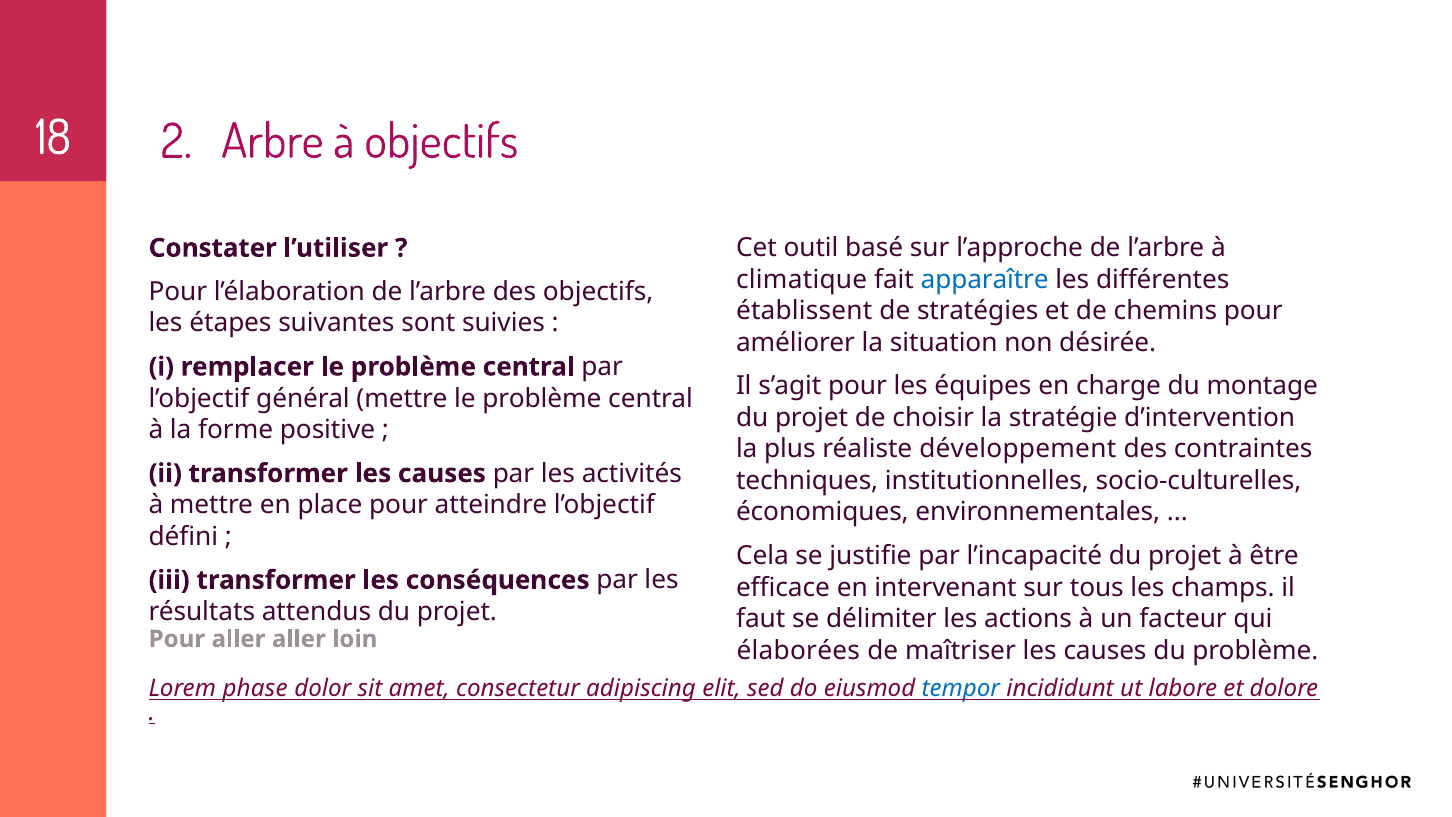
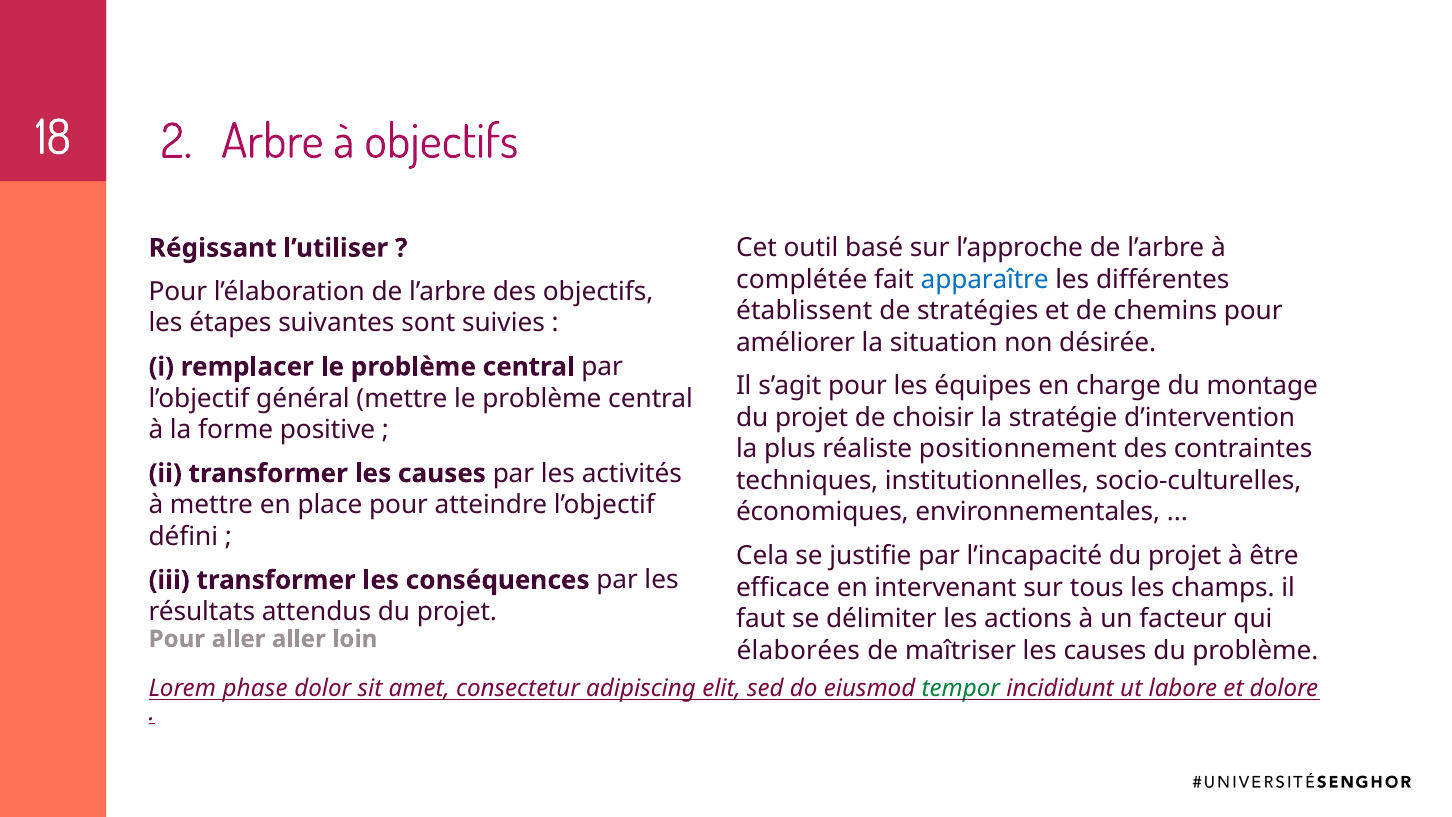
Constater: Constater -> Régissant
climatique: climatique -> complétée
développement: développement -> positionnement
tempor colour: blue -> green
